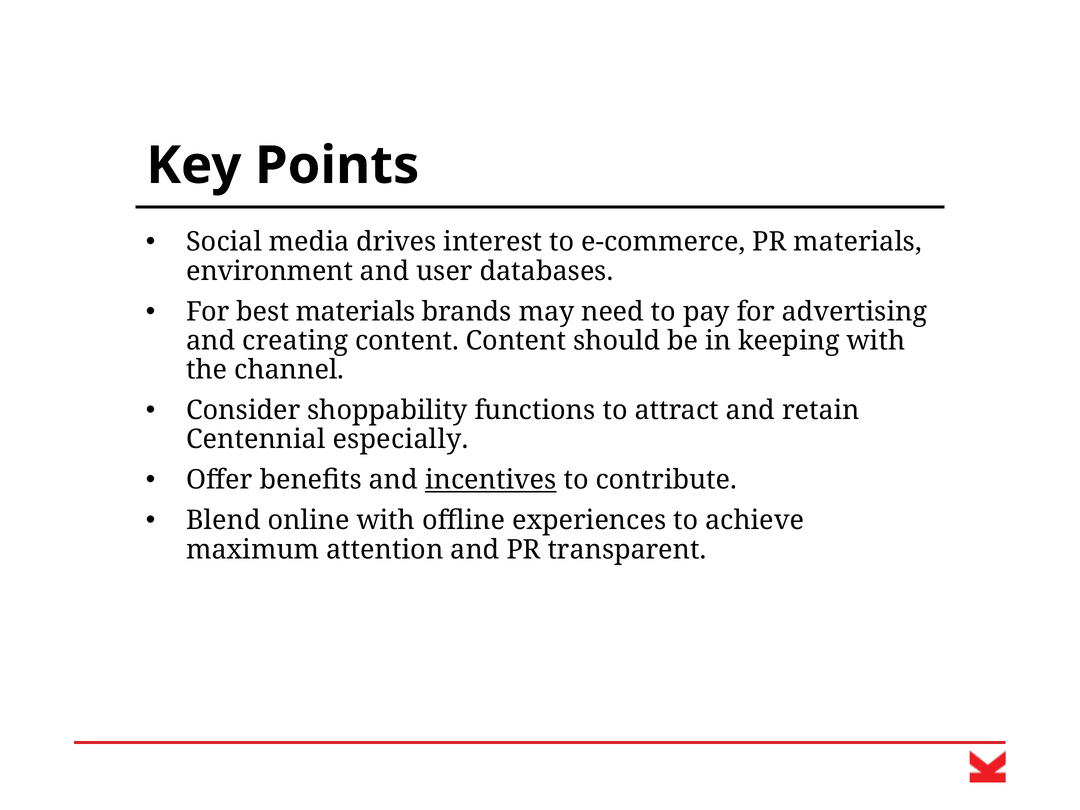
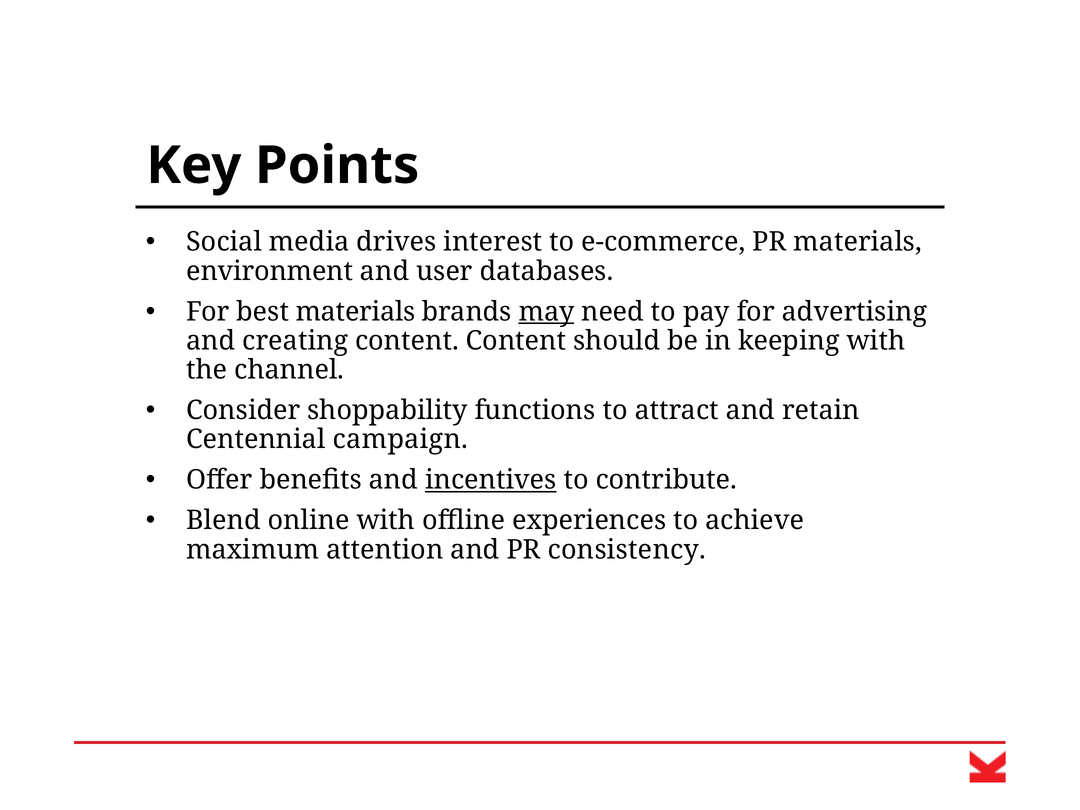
may underline: none -> present
especially: especially -> campaign
transparent: transparent -> consistency
